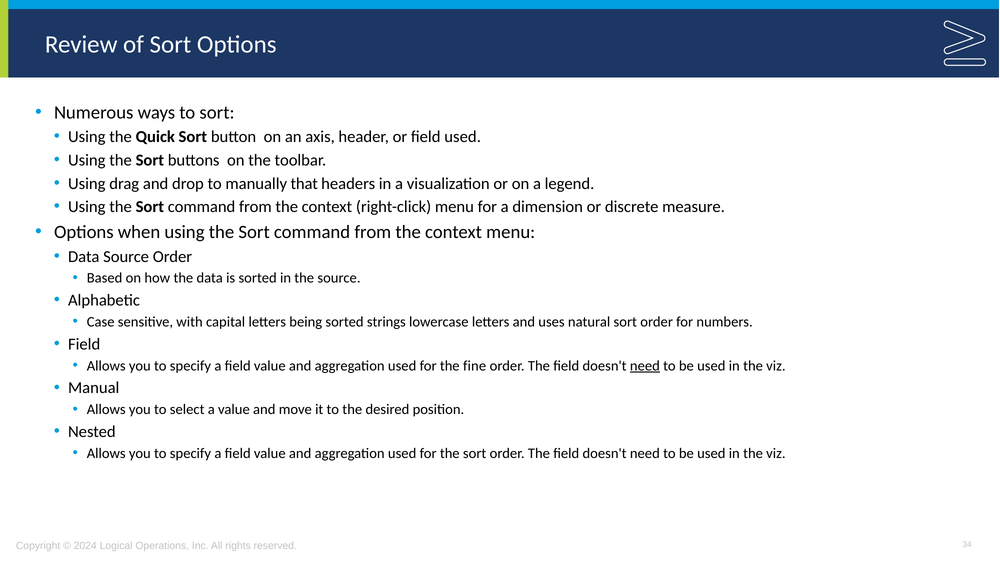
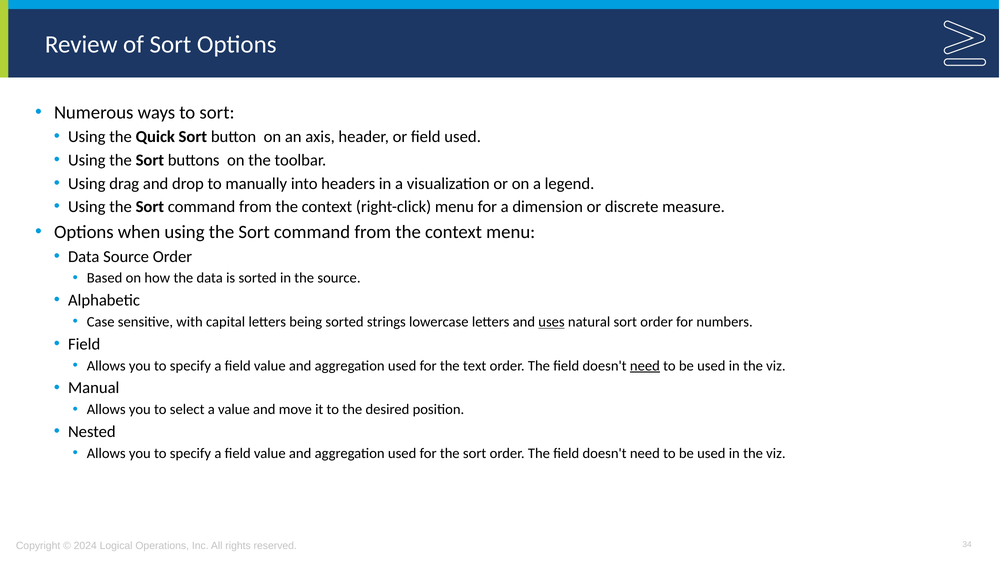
that: that -> into
uses underline: none -> present
fine: fine -> text
